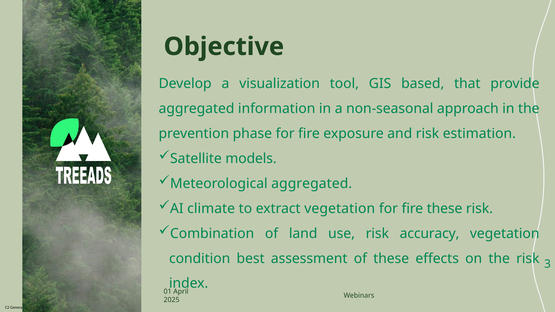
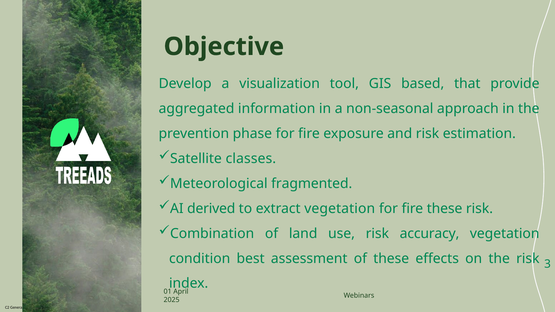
models: models -> classes
Meteorological aggregated: aggregated -> fragmented
climate: climate -> derived
